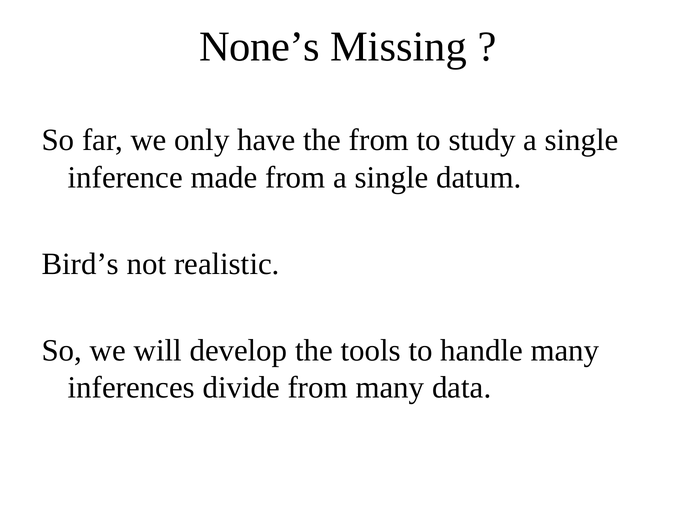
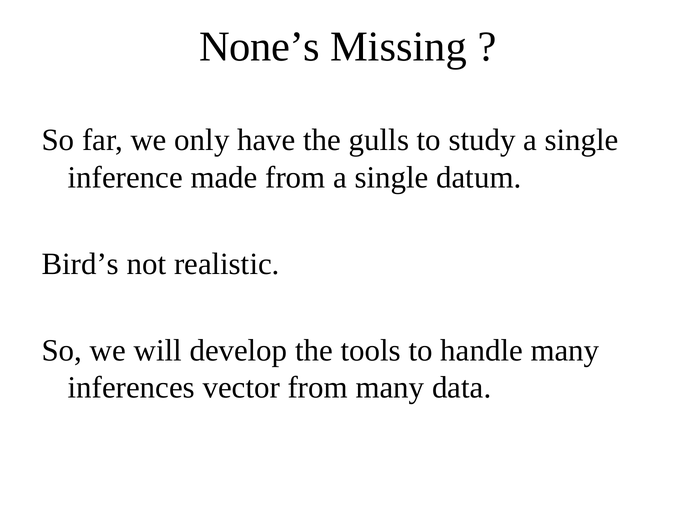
the from: from -> gulls
divide: divide -> vector
